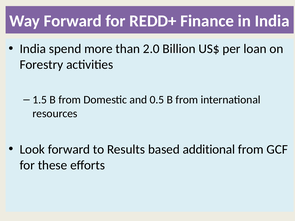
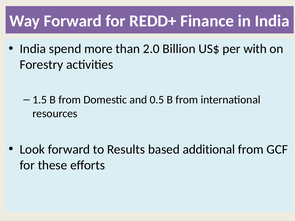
loan: loan -> with
